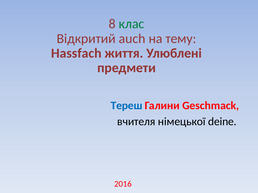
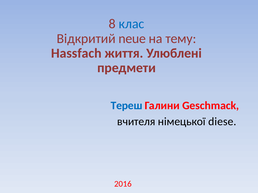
клас colour: green -> blue
auch: auch -> neue
deine: deine -> diese
